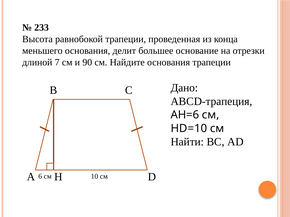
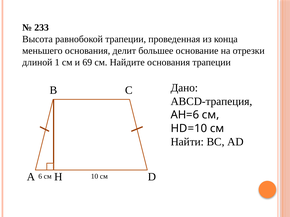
7: 7 -> 1
90: 90 -> 69
